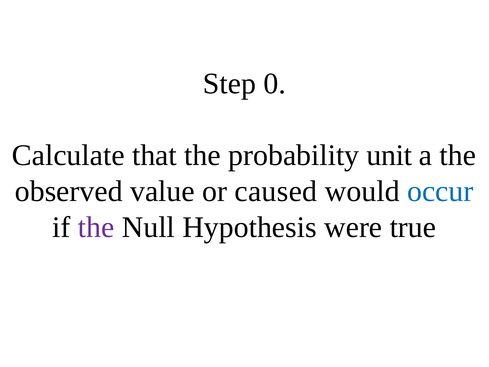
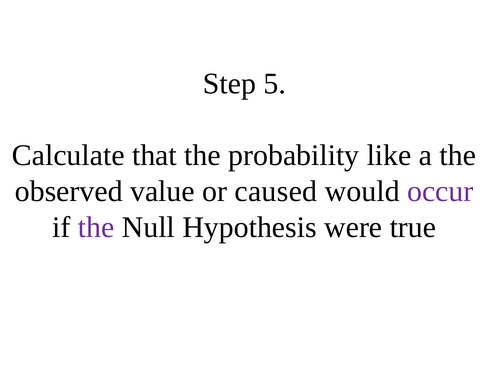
0: 0 -> 5
unit: unit -> like
occur colour: blue -> purple
